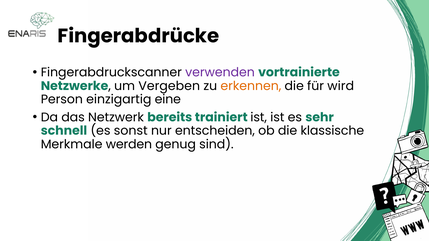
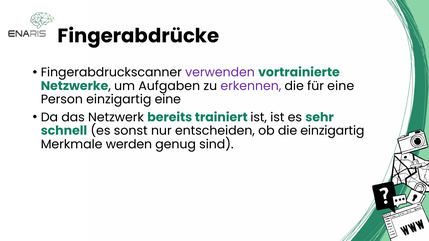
Vergeben: Vergeben -> Aufgaben
erkennen colour: orange -> purple
für wird: wird -> eine
die klassische: klassische -> einzigartig
